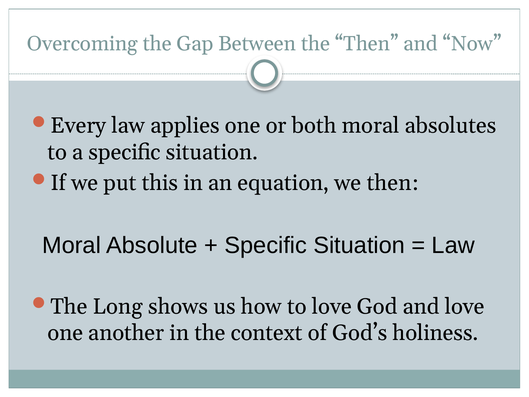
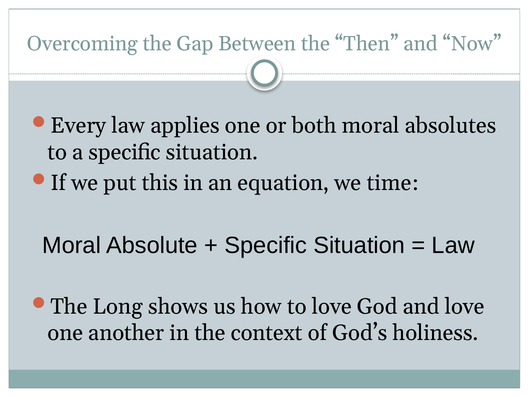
we then: then -> time
